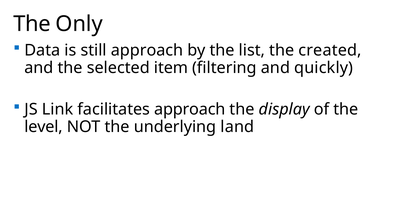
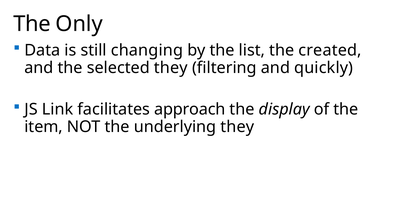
still approach: approach -> changing
selected item: item -> they
level: level -> item
underlying land: land -> they
